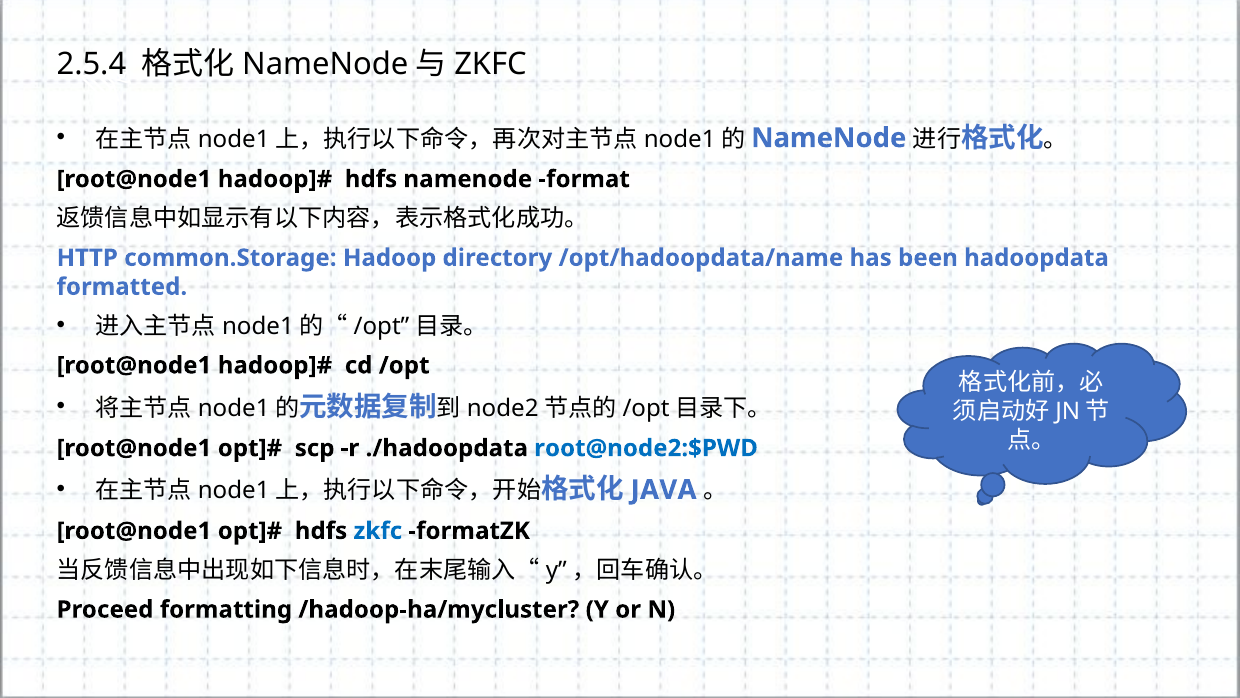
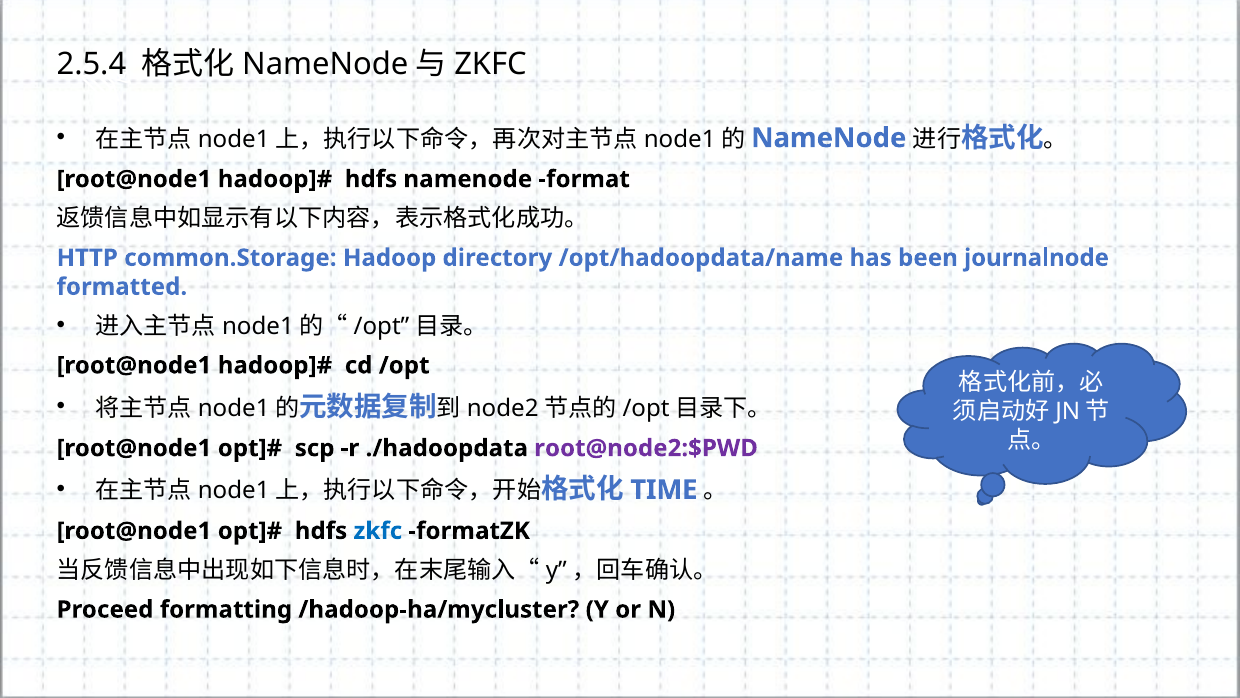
hadoopdata: hadoopdata -> journalnode
root@node2:$PWD colour: blue -> purple
JAVA: JAVA -> TIME
